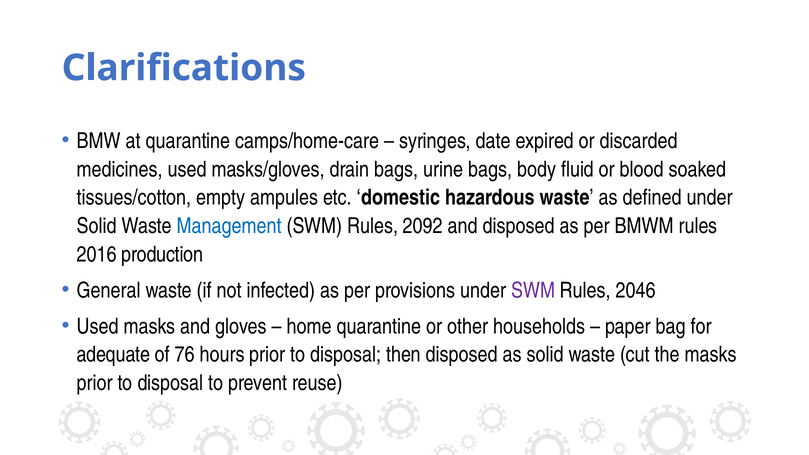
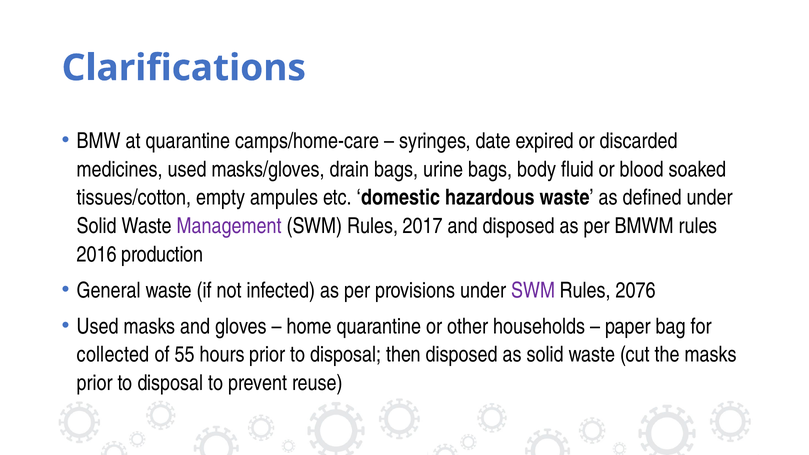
Management colour: blue -> purple
2092: 2092 -> 2017
2046: 2046 -> 2076
adequate: adequate -> collected
76: 76 -> 55
